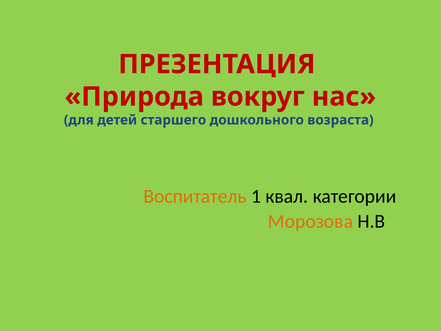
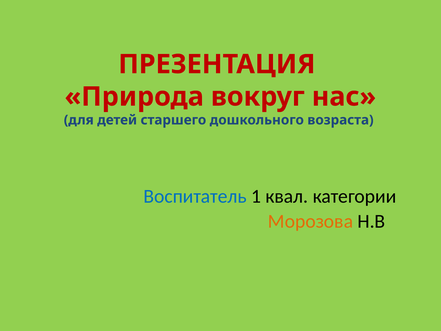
Воспитатель colour: orange -> blue
